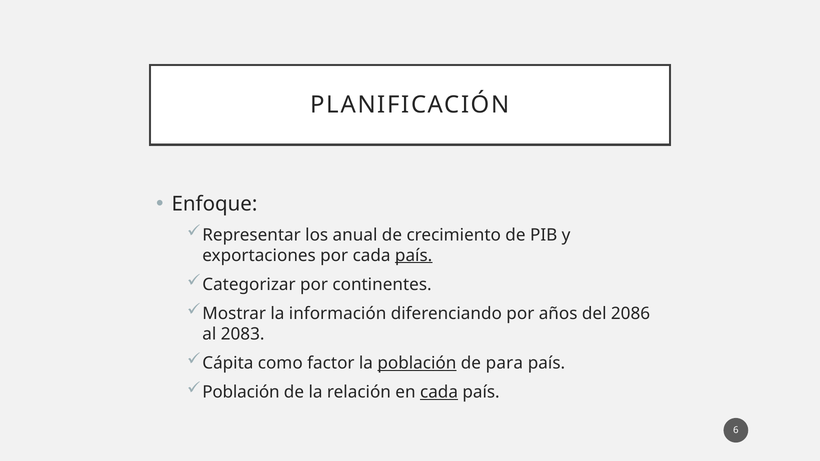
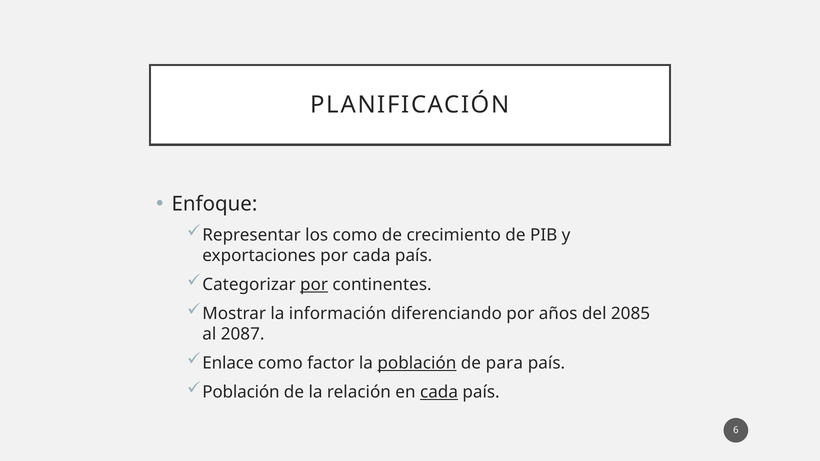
los anual: anual -> como
país at (414, 256) underline: present -> none
por at (314, 285) underline: none -> present
2086: 2086 -> 2085
2083: 2083 -> 2087
Cápita: Cápita -> Enlace
